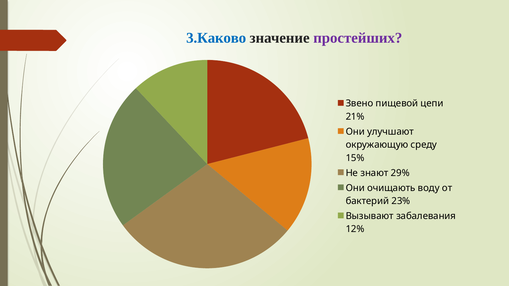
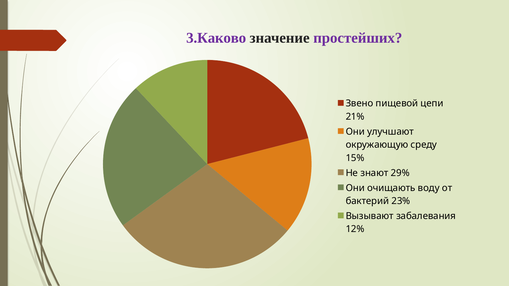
3.Каково colour: blue -> purple
